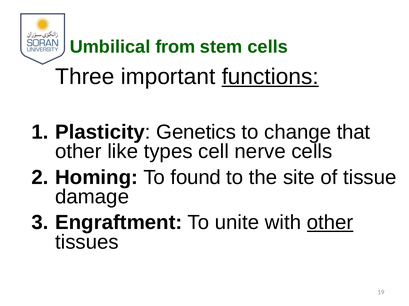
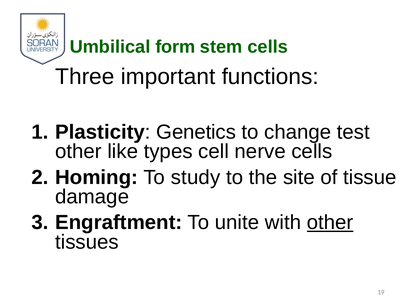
from: from -> form
functions underline: present -> none
that: that -> test
found: found -> study
